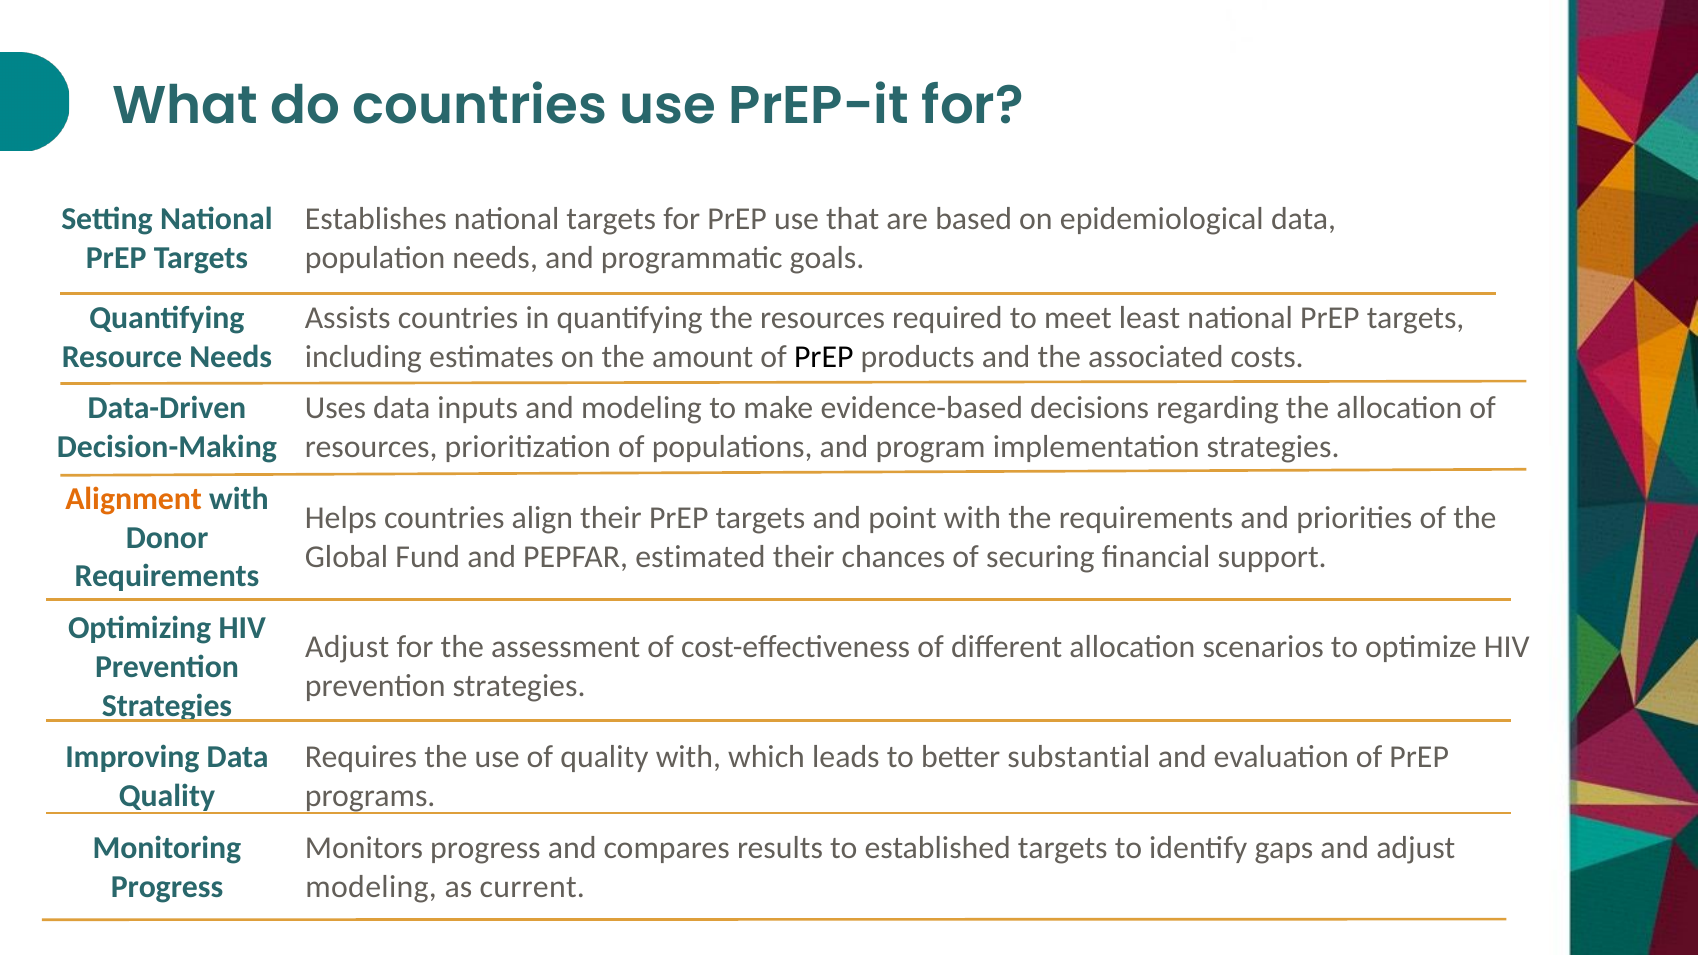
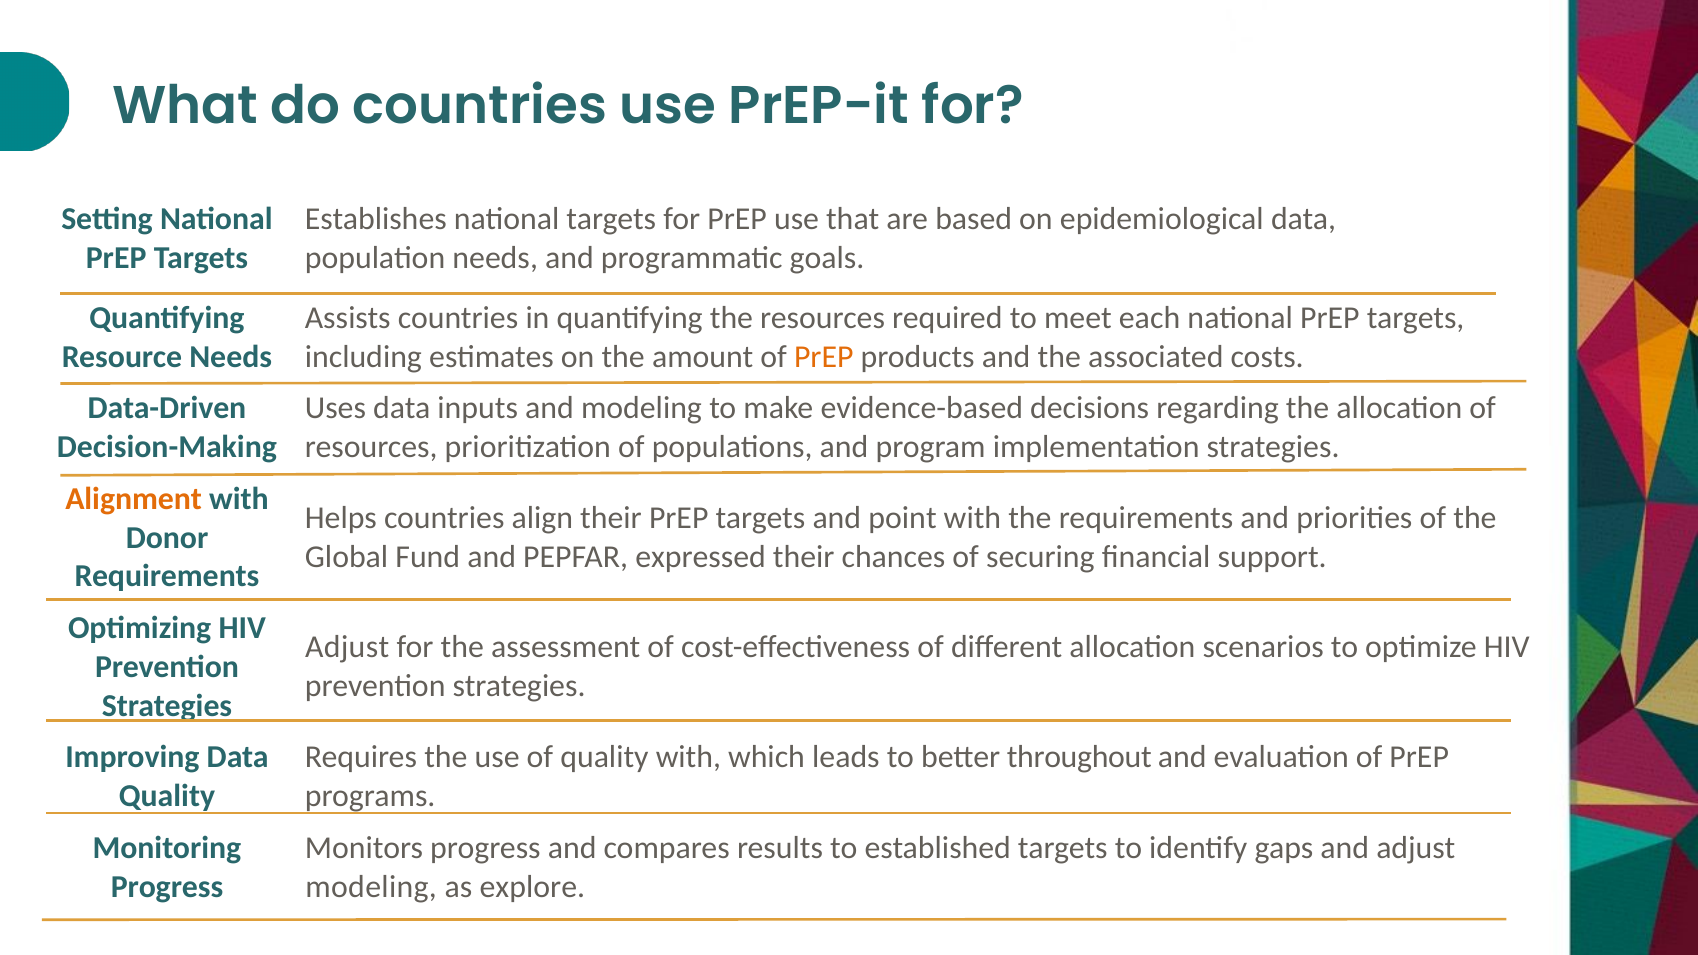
least: least -> each
PrEP at (824, 357) colour: black -> orange
estimated: estimated -> expressed
substantial: substantial -> throughout
current: current -> explore
